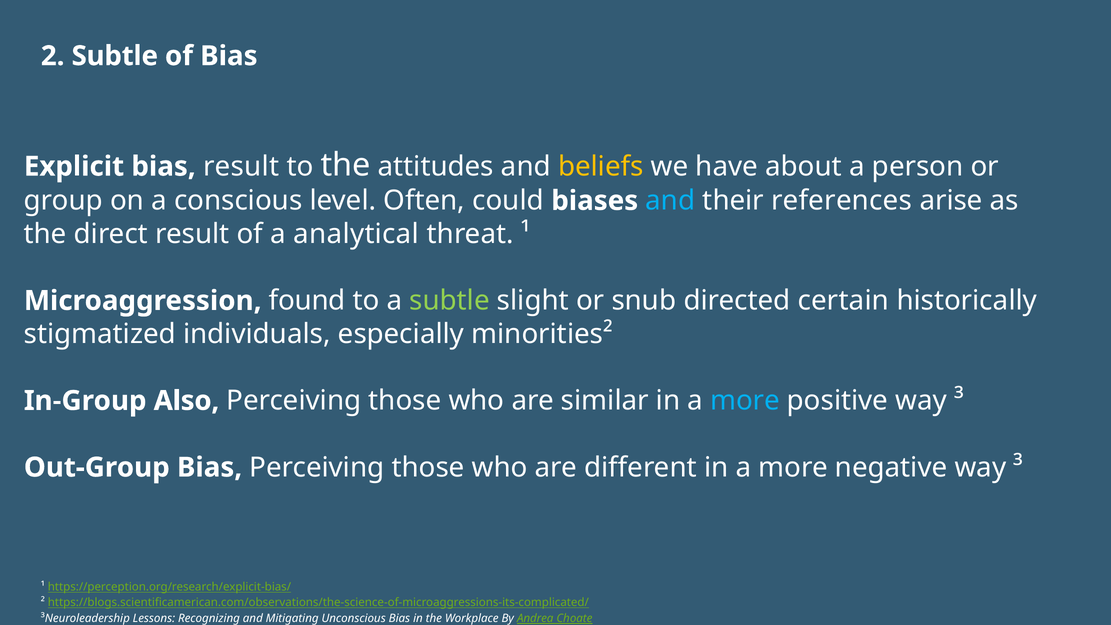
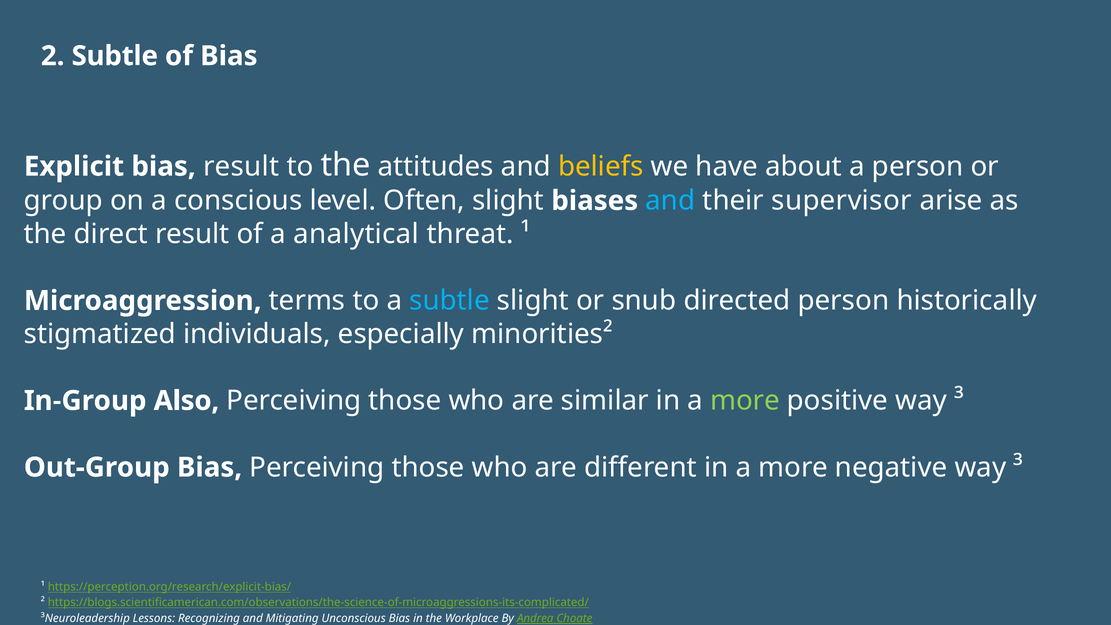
Often could: could -> slight
references: references -> supervisor
found: found -> terms
subtle at (450, 301) colour: light green -> light blue
directed certain: certain -> person
more at (745, 401) colour: light blue -> light green
